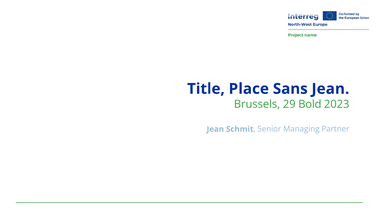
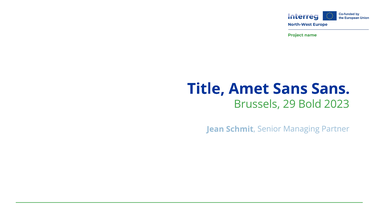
Place: Place -> Amet
Sans Jean: Jean -> Sans
